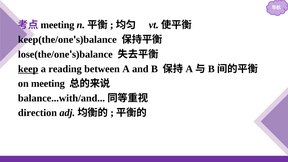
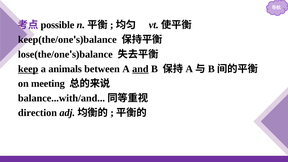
meeting at (57, 25): meeting -> possible
reading: reading -> animals
and underline: none -> present
